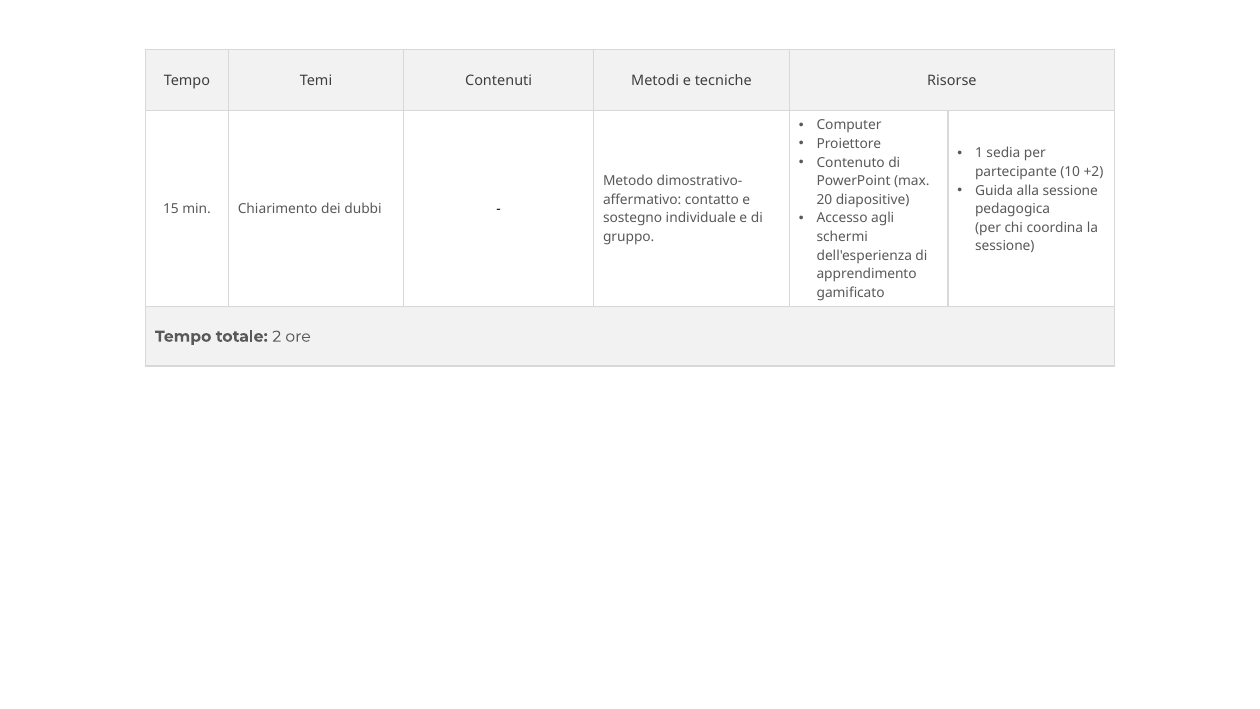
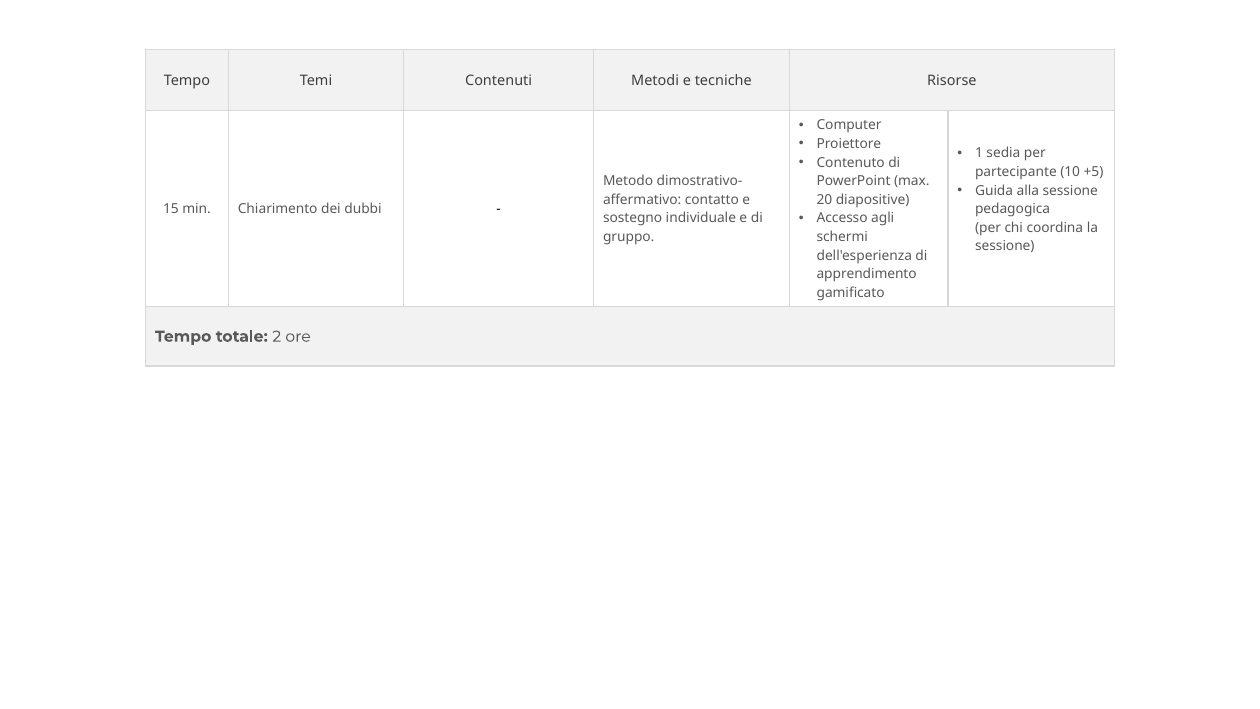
+2: +2 -> +5
